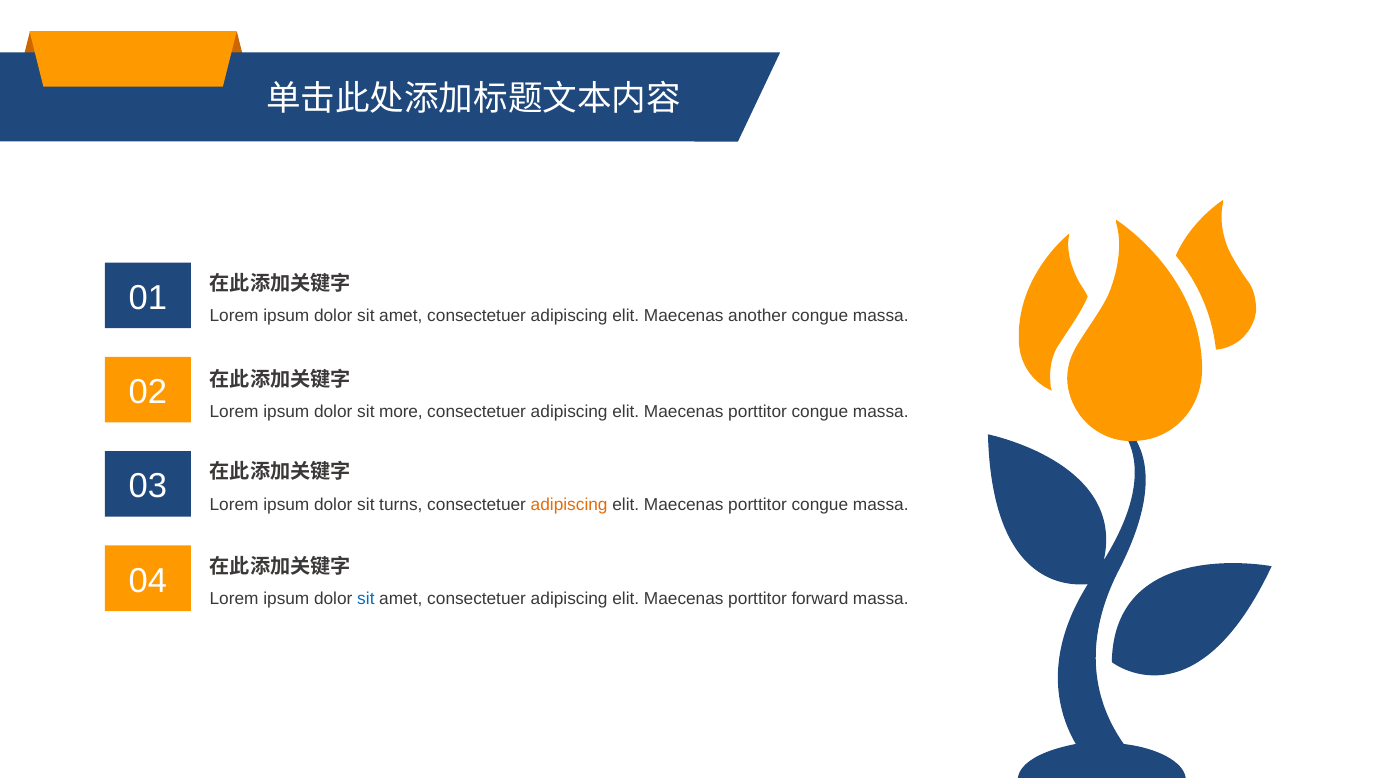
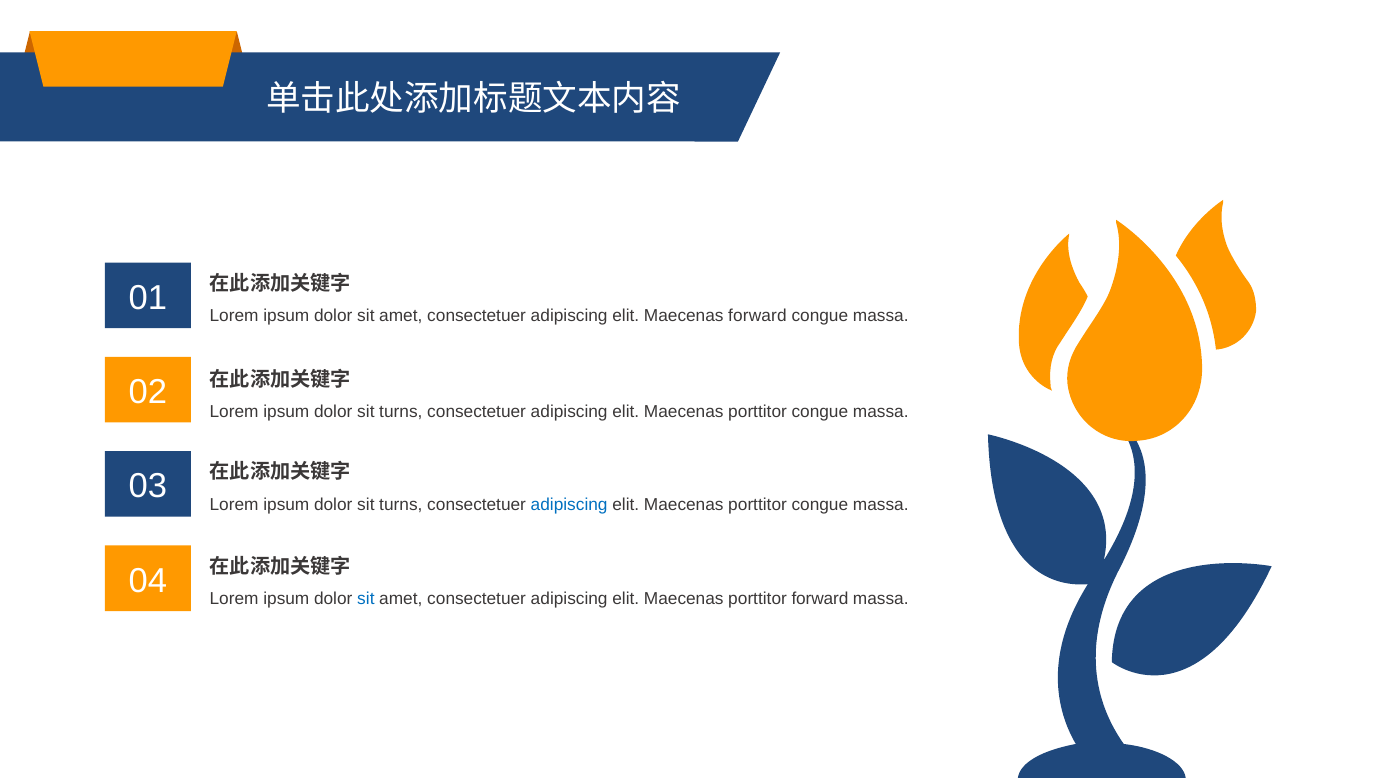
Maecenas another: another -> forward
more at (401, 412): more -> turns
adipiscing at (569, 505) colour: orange -> blue
